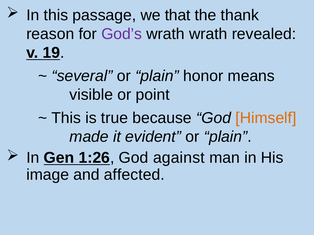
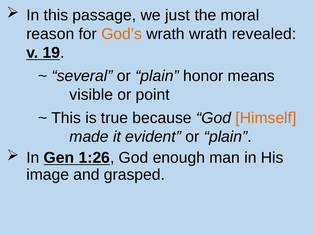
that: that -> just
thank: thank -> moral
God’s colour: purple -> orange
against: against -> enough
affected: affected -> grasped
